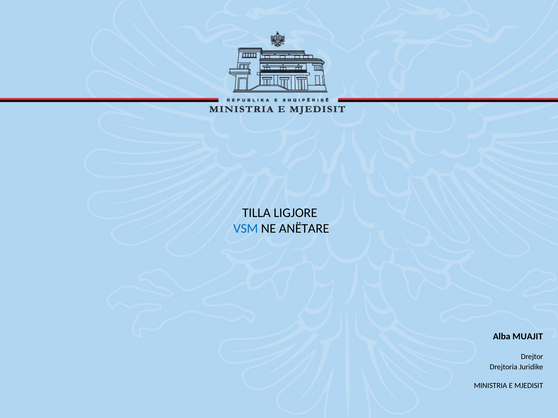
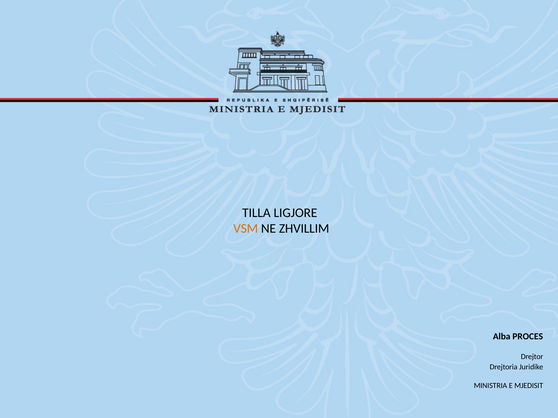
VSM colour: blue -> orange
ANËTARE: ANËTARE -> ZHVILLIM
MUAJIT: MUAJIT -> PROCES
